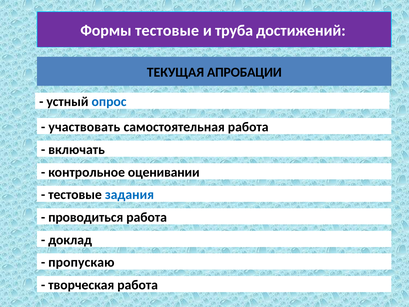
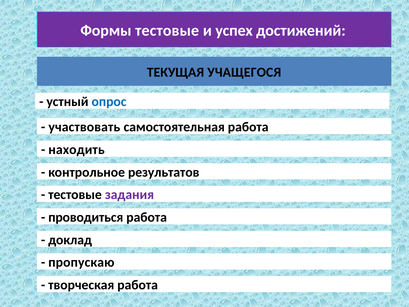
труба: труба -> успех
АПРОБАЦИИ: АПРОБАЦИИ -> УЧАЩЕГОСЯ
включать: включать -> находить
оценивании: оценивании -> результатов
задания colour: blue -> purple
